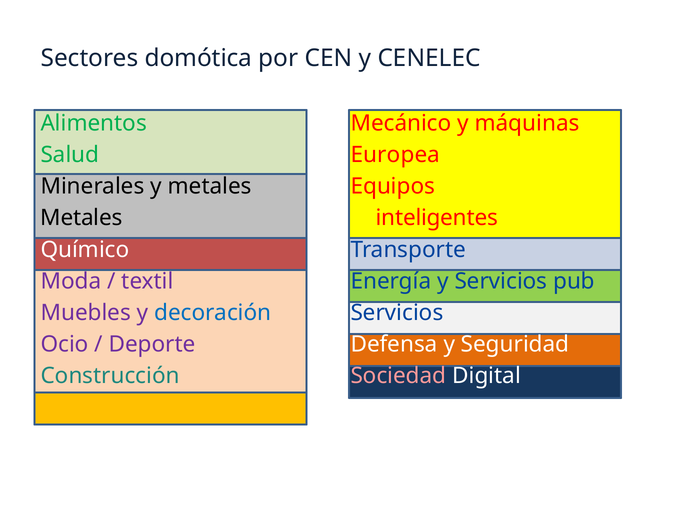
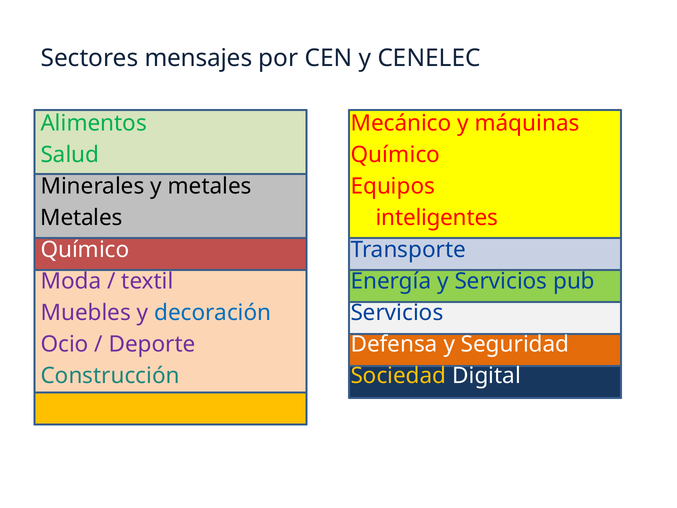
domótica: domótica -> mensajes
Europea at (395, 155): Europea -> Químico
Sociedad colour: pink -> yellow
